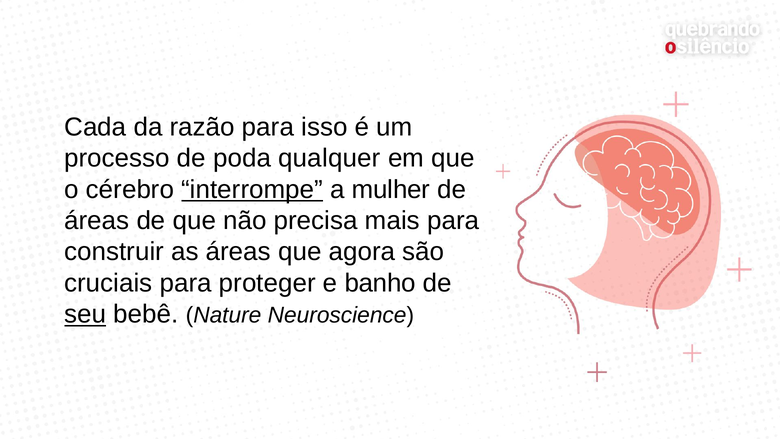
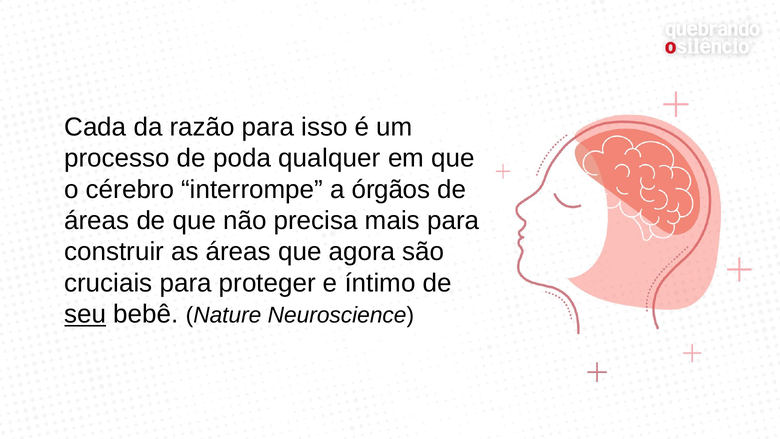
interrompe underline: present -> none
mulher: mulher -> órgãos
banho: banho -> íntimo
